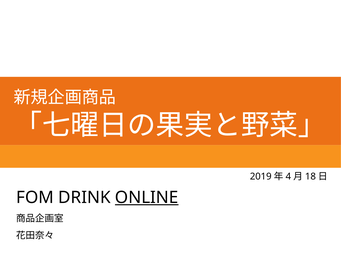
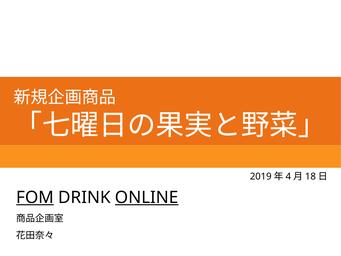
FOM underline: none -> present
